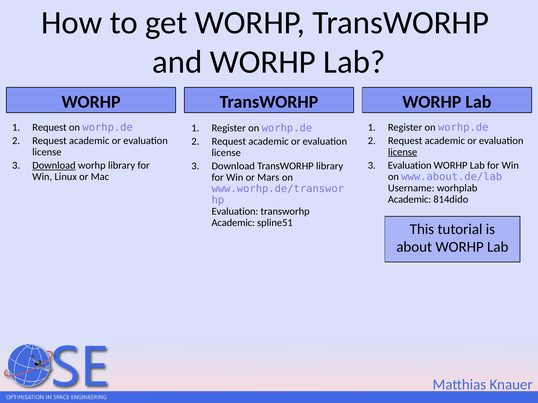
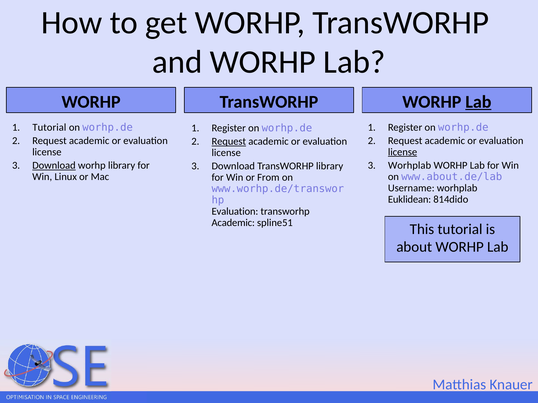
Lab at (478, 102) underline: none -> present
Request at (49, 127): Request -> Tutorial
Request at (229, 142) underline: none -> present
Evaluation at (410, 166): Evaluation -> Worhplab
Mars: Mars -> From
Academic at (410, 200): Academic -> Euklidean
